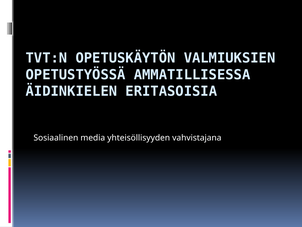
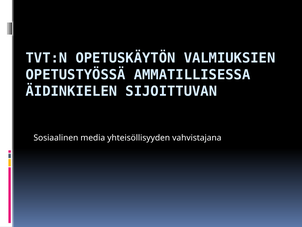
ERITASOISIA: ERITASOISIA -> SIJOITTUVAN
